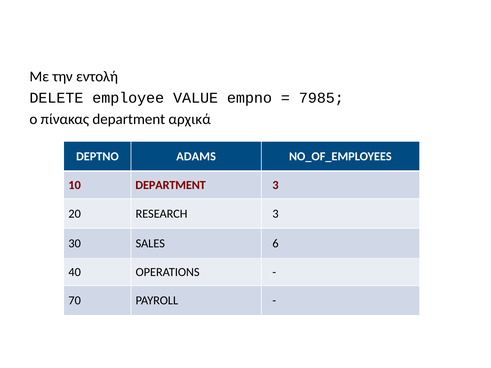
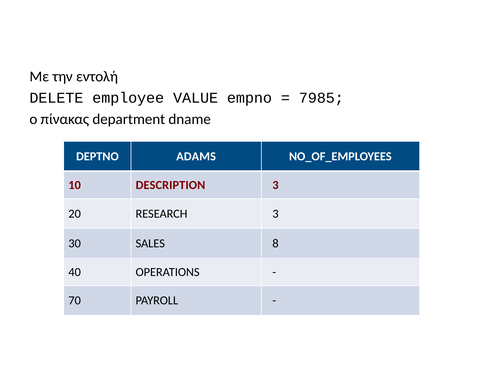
αρχικά: αρχικά -> dname
10 DEPARTMENT: DEPARTMENT -> DESCRIPTION
6: 6 -> 8
